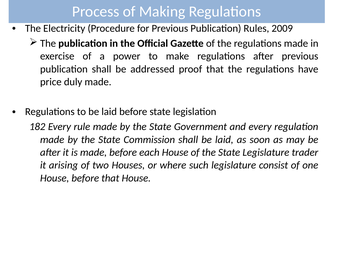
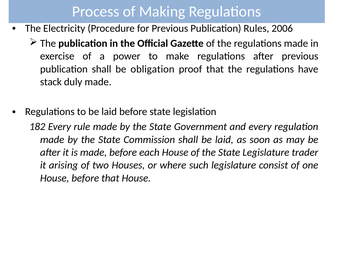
2009: 2009 -> 2006
addressed: addressed -> obligation
price: price -> stack
